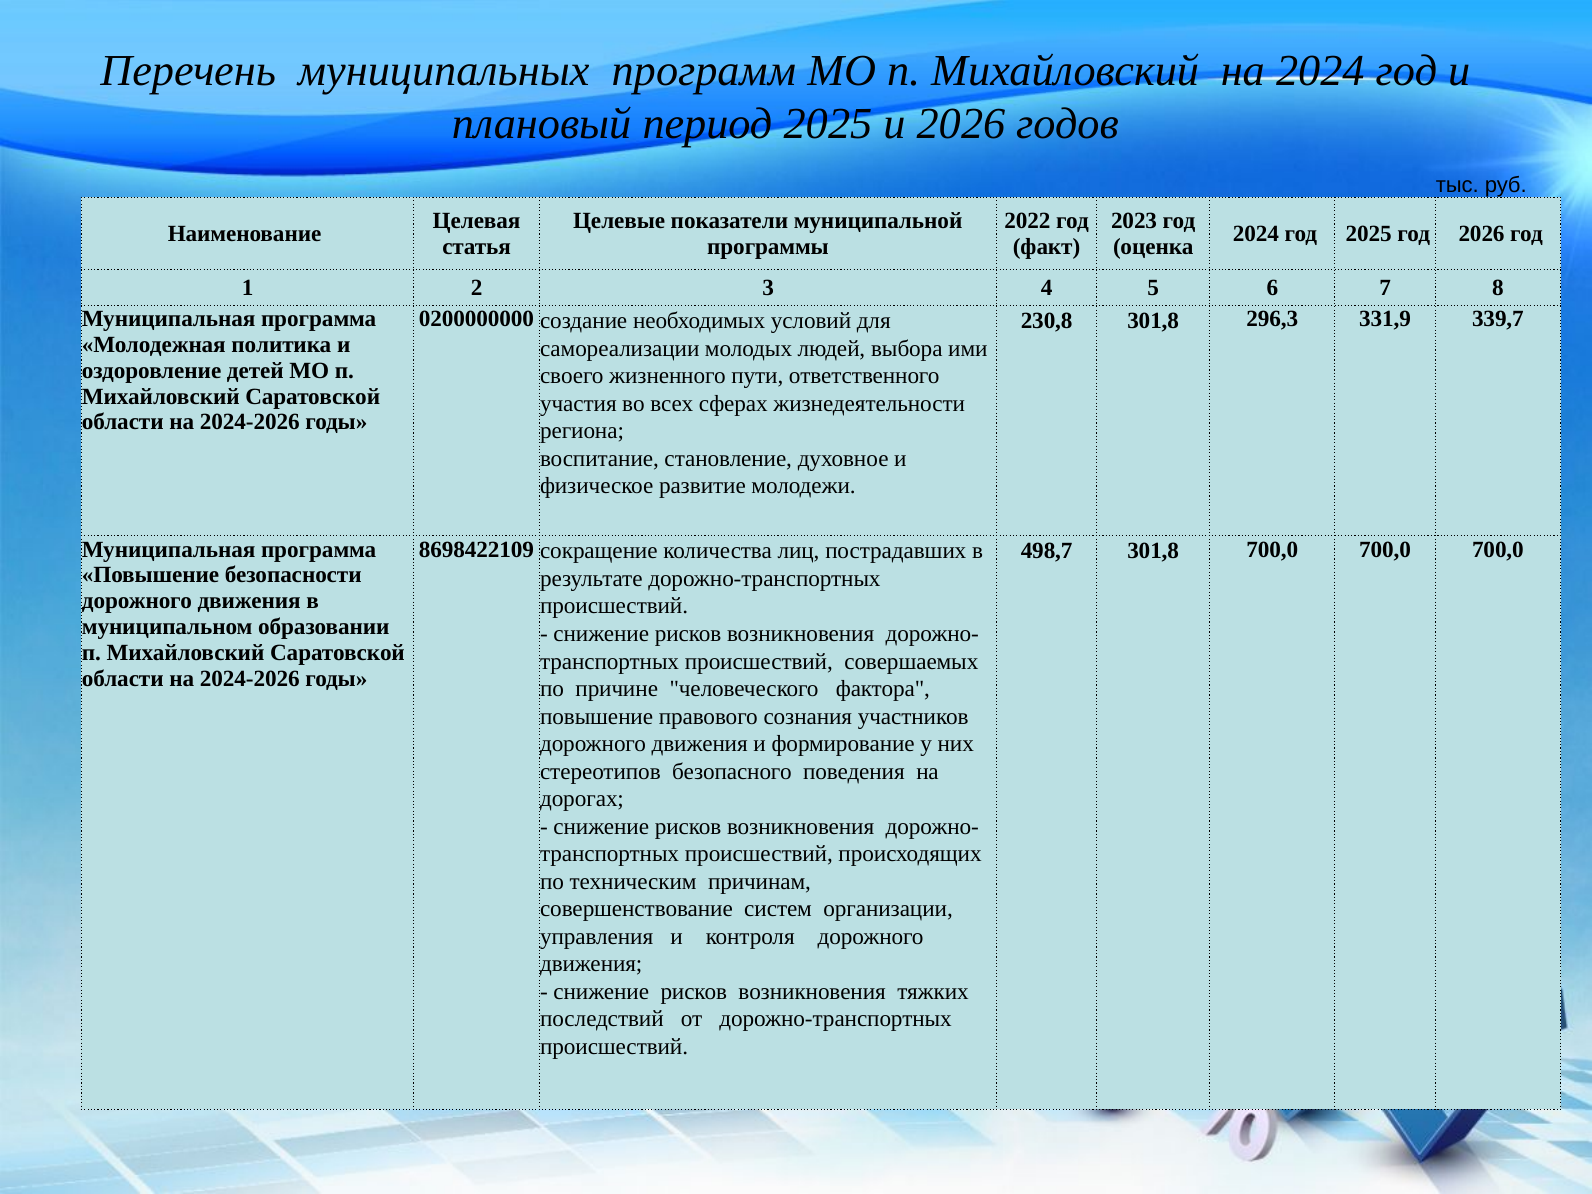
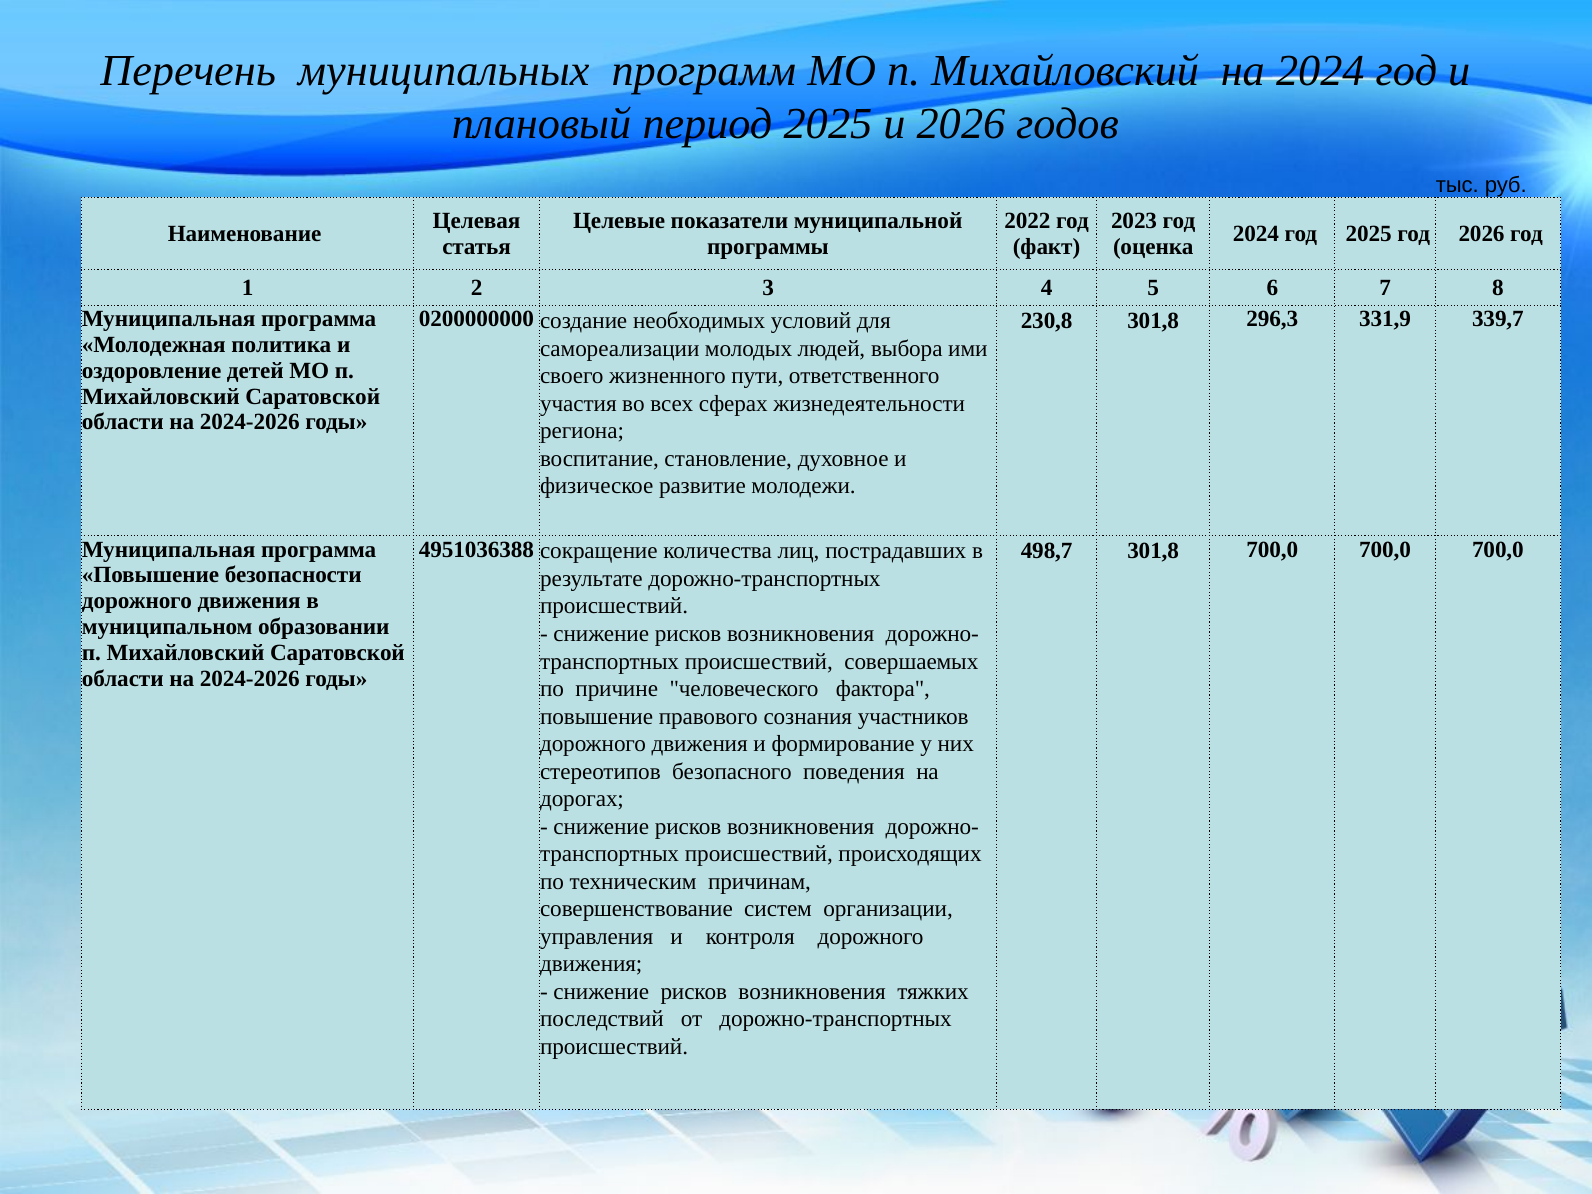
8698422109: 8698422109 -> 4951036388
